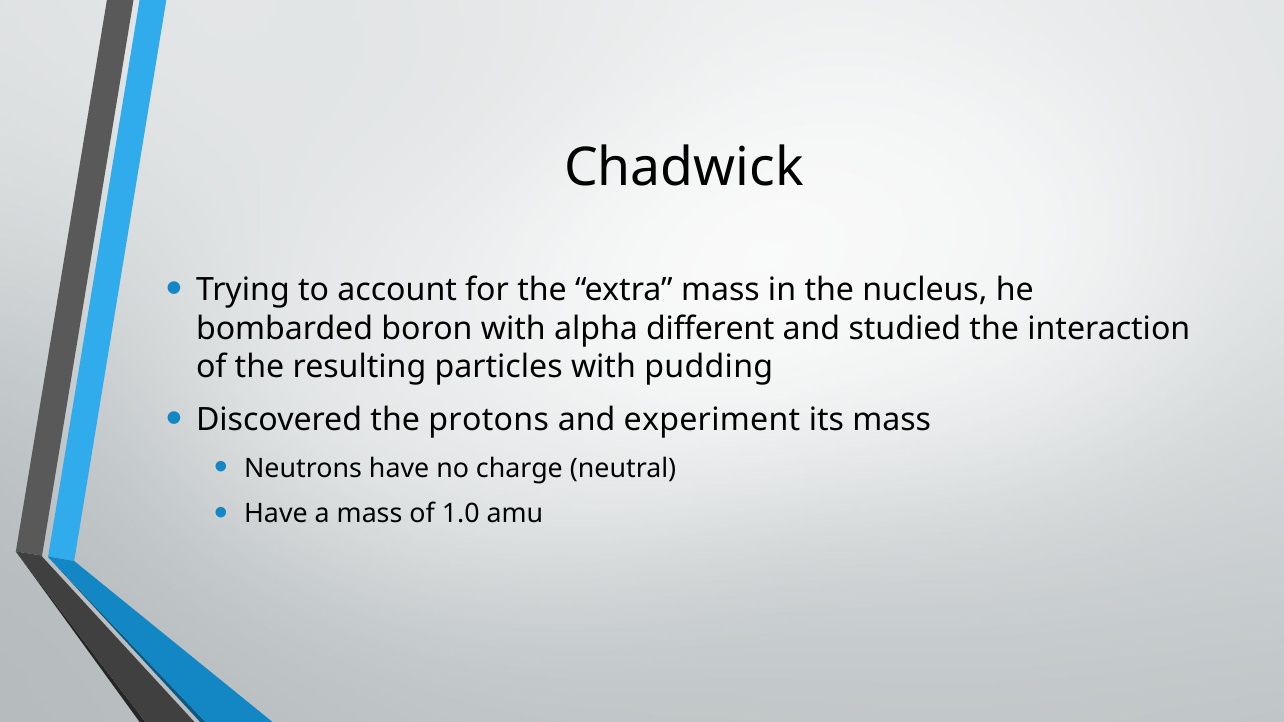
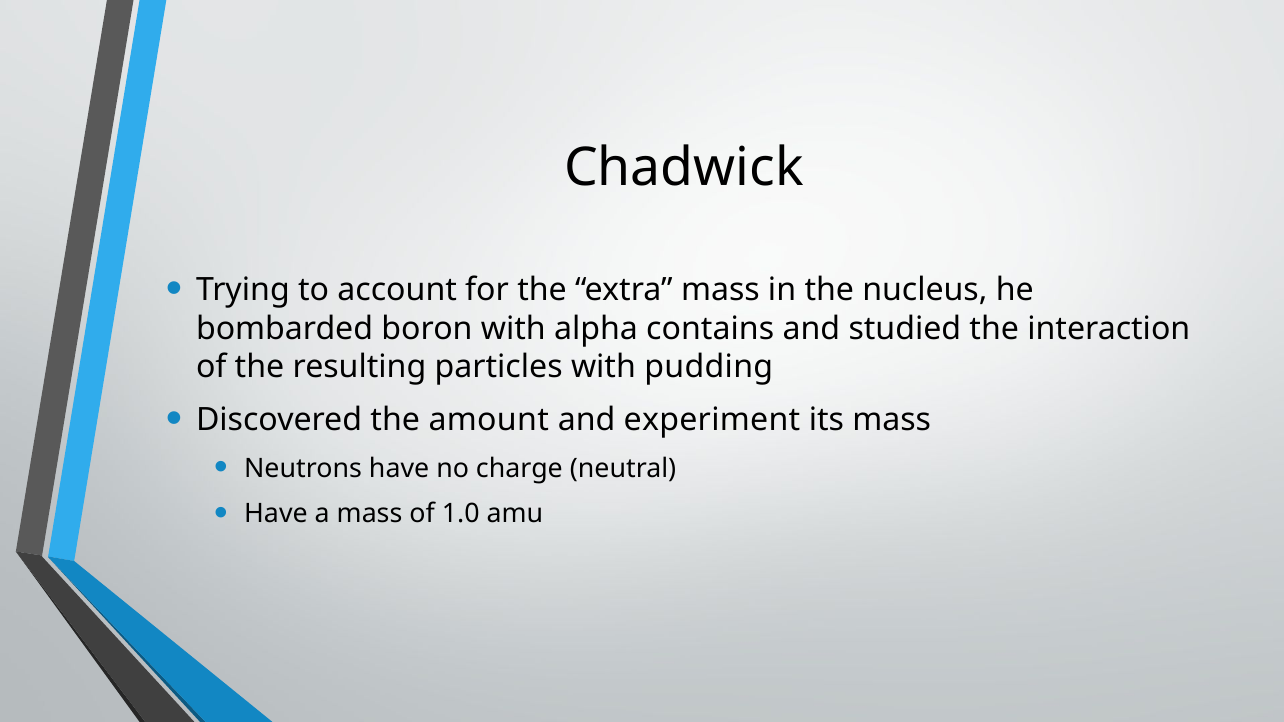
different: different -> contains
protons: protons -> amount
